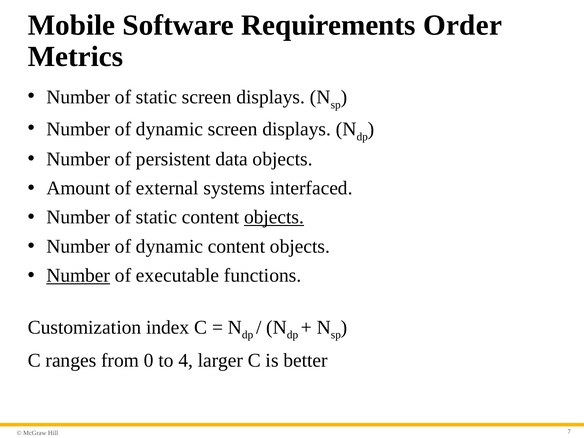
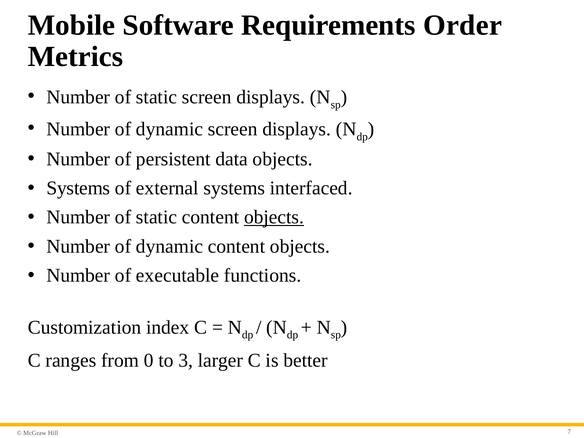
Amount at (78, 188): Amount -> Systems
Number at (78, 275) underline: present -> none
4: 4 -> 3
